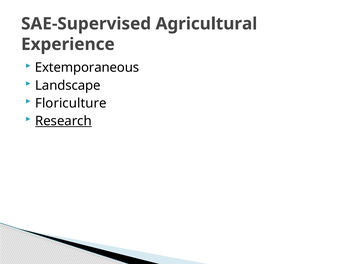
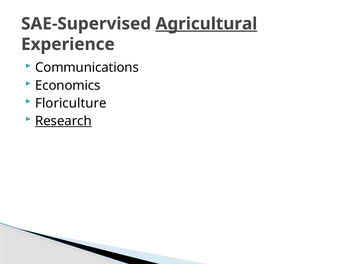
Agricultural underline: none -> present
Extemporaneous: Extemporaneous -> Communications
Landscape: Landscape -> Economics
